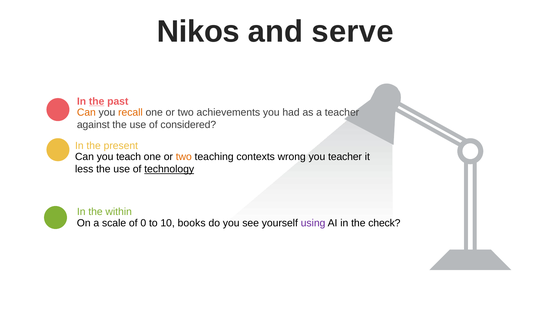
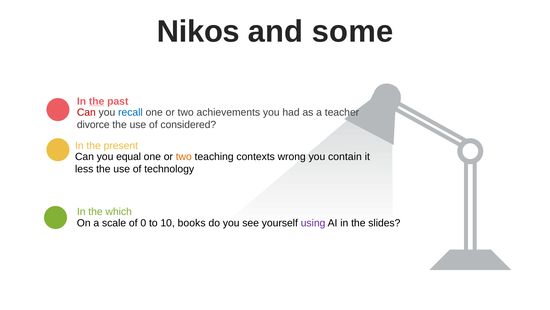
serve: serve -> some
Can at (86, 112) colour: orange -> red
recall colour: orange -> blue
against: against -> divorce
teach: teach -> equal
you teacher: teacher -> contain
technology underline: present -> none
within: within -> which
check: check -> slides
